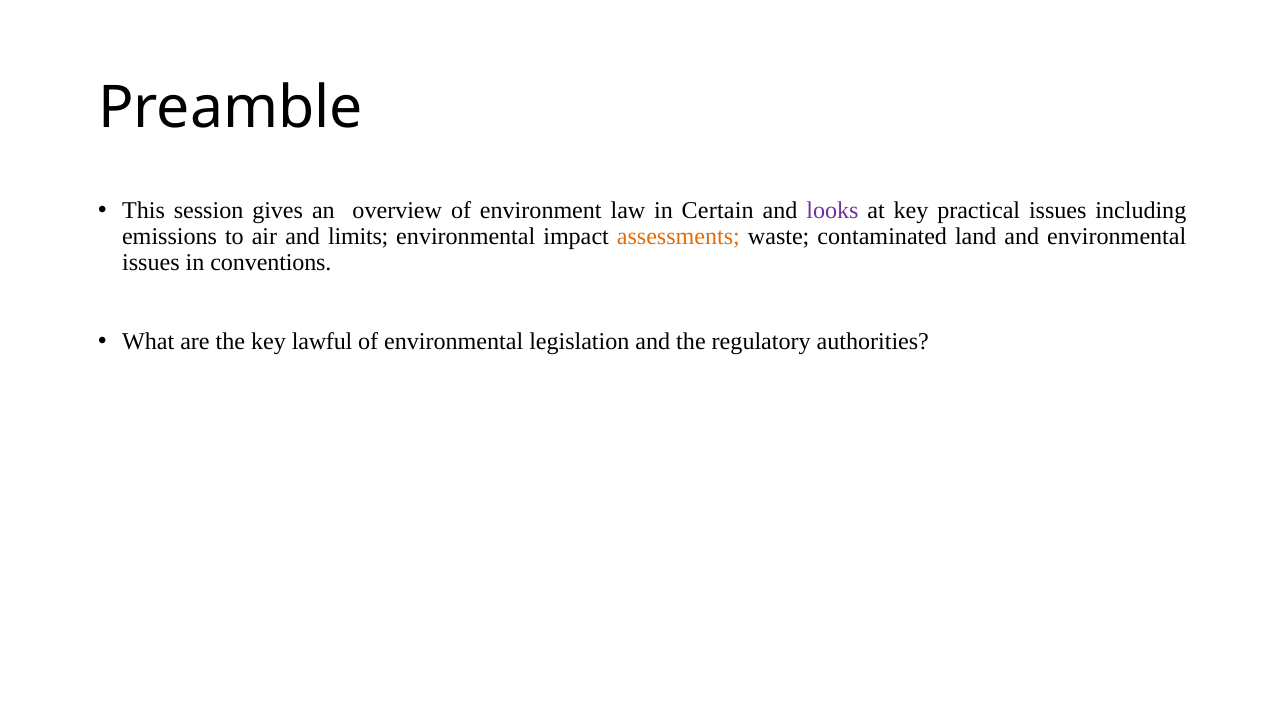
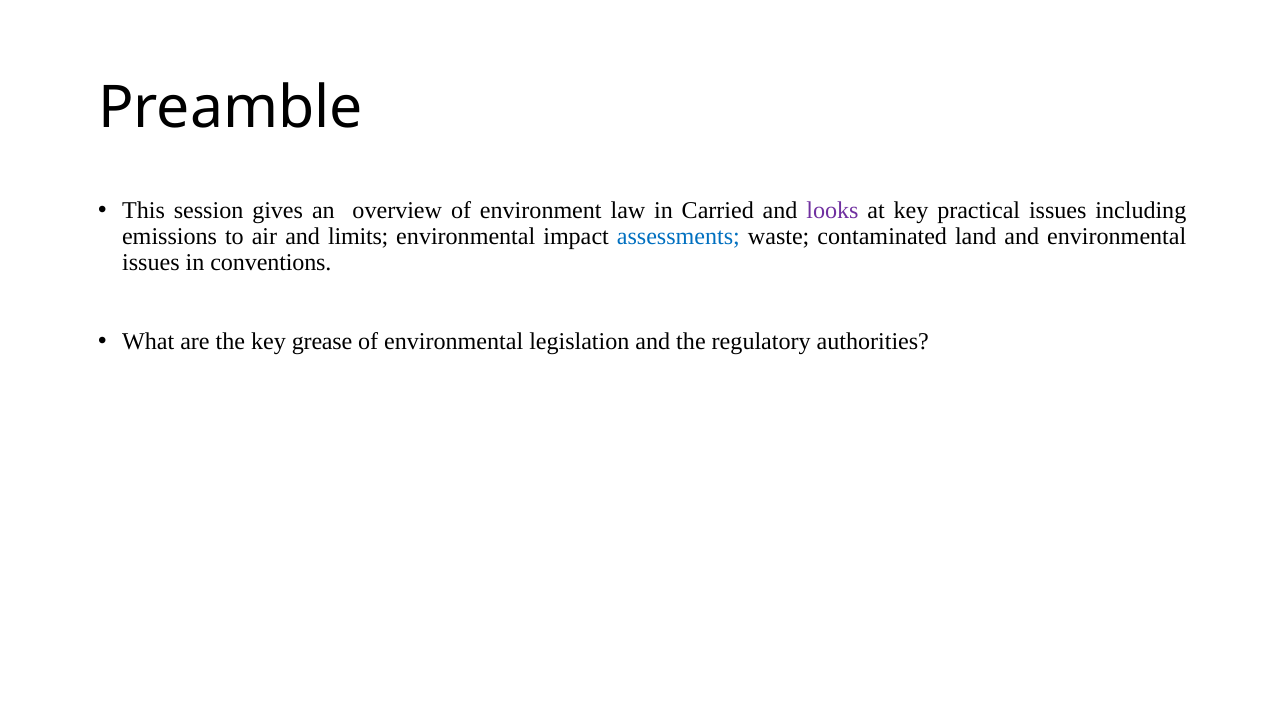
Certain: Certain -> Carried
assessments colour: orange -> blue
lawful: lawful -> grease
